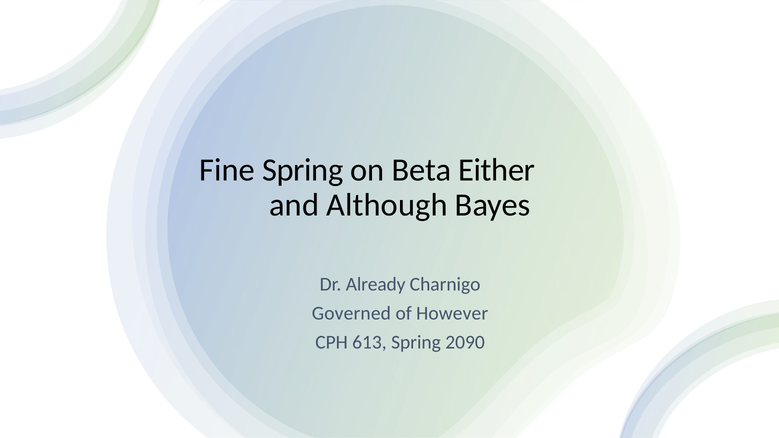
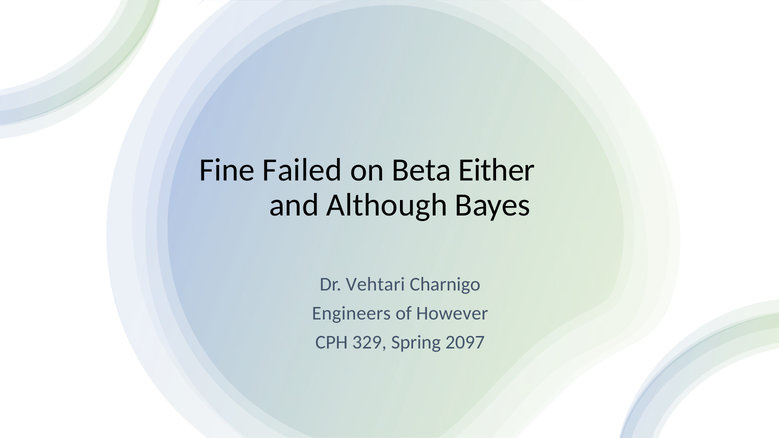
Fine Spring: Spring -> Failed
Already: Already -> Vehtari
Governed: Governed -> Engineers
613: 613 -> 329
2090: 2090 -> 2097
